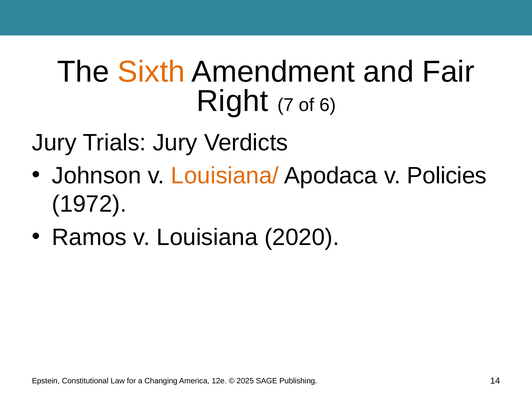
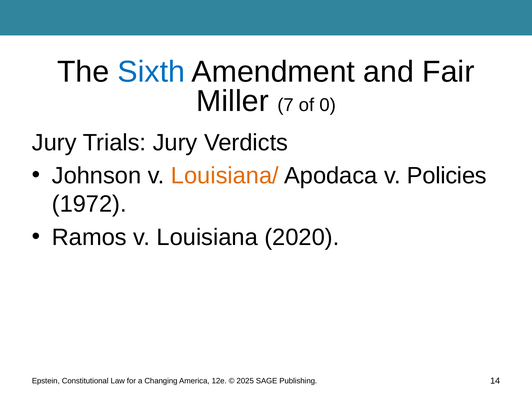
Sixth colour: orange -> blue
Right: Right -> Miller
6: 6 -> 0
